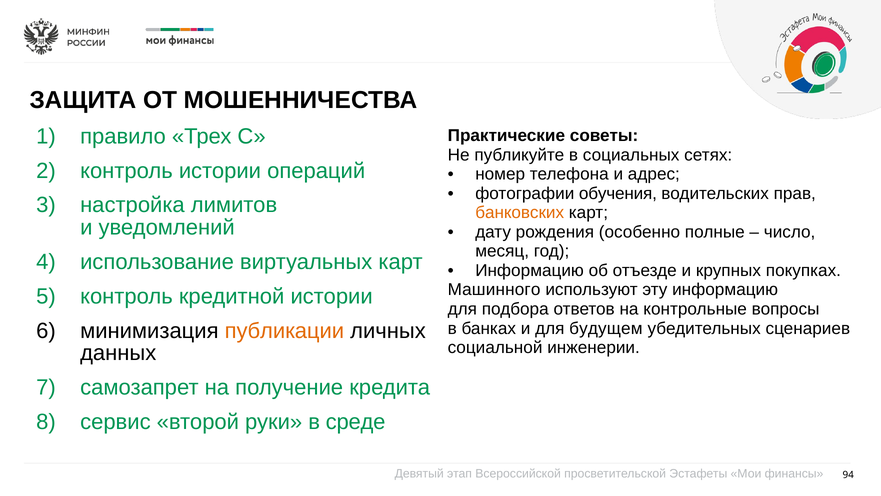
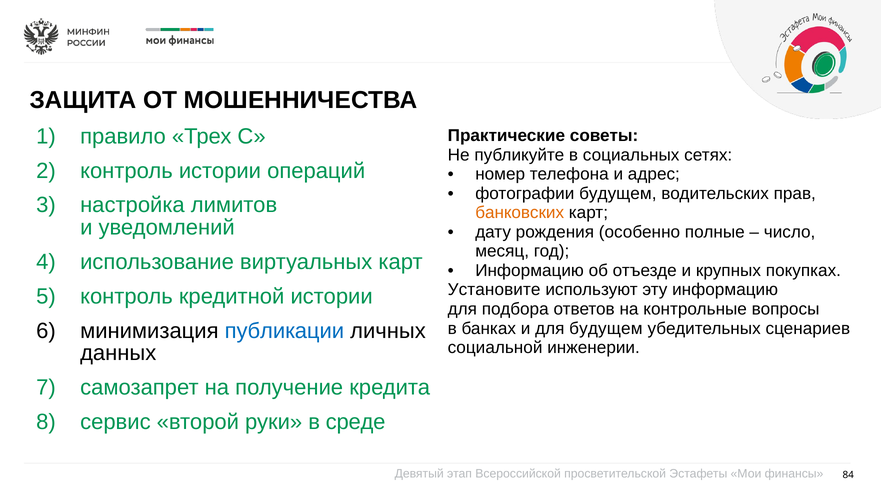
фотографии обучения: обучения -> будущем
Машинного: Машинного -> Установите
публикации colour: orange -> blue
94: 94 -> 84
